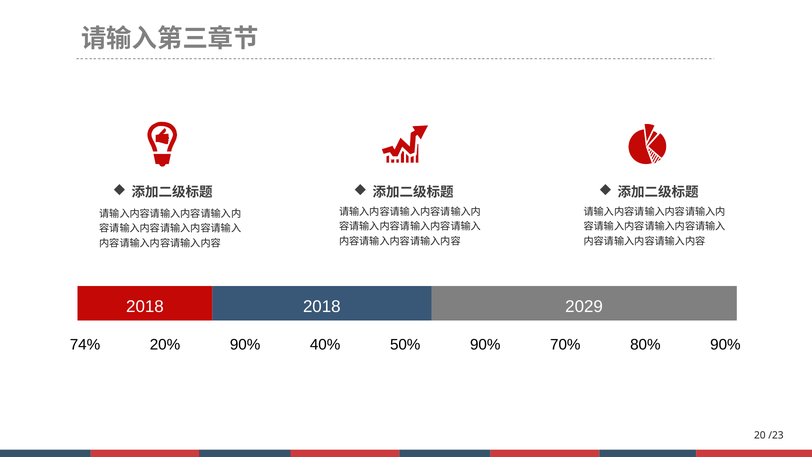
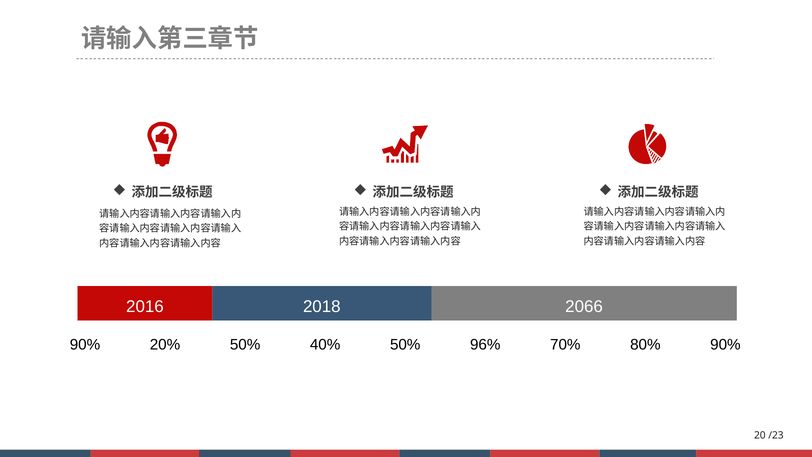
2018 at (145, 306): 2018 -> 2016
2029: 2029 -> 2066
74% at (85, 345): 74% -> 90%
20% 90%: 90% -> 50%
50% 90%: 90% -> 96%
